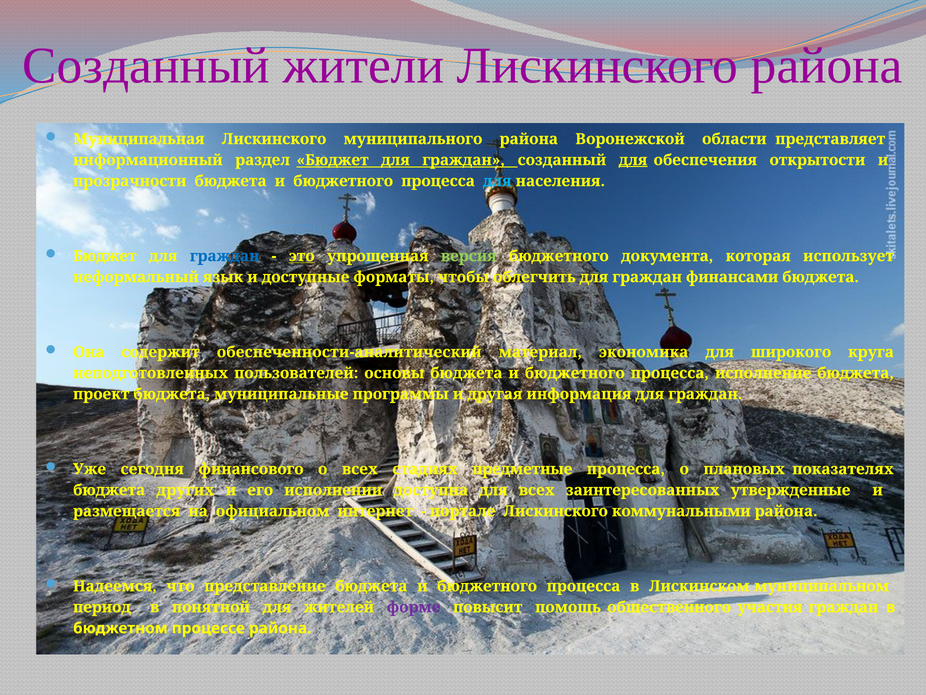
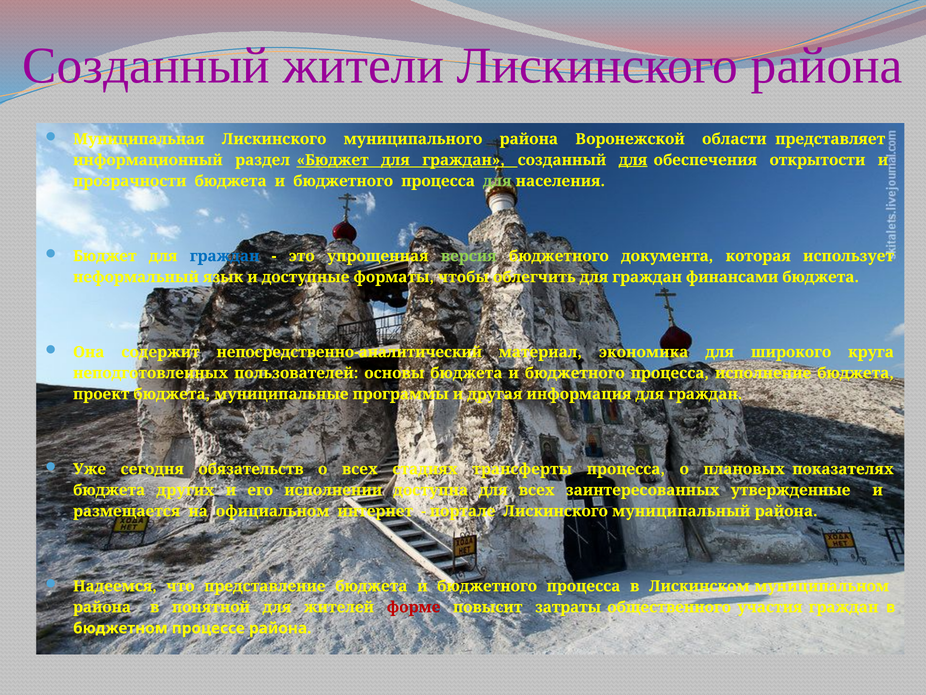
для at (497, 181) colour: light blue -> light green
это underline: present -> none
обеспеченности-аналитический: обеспеченности-аналитический -> непосредственно-аналитический
финансового: финансового -> обязательств
предметные: предметные -> трансферты
коммунальными: коммунальными -> муниципальный
период at (102, 607): период -> района
форме colour: purple -> red
помощь: помощь -> затраты
